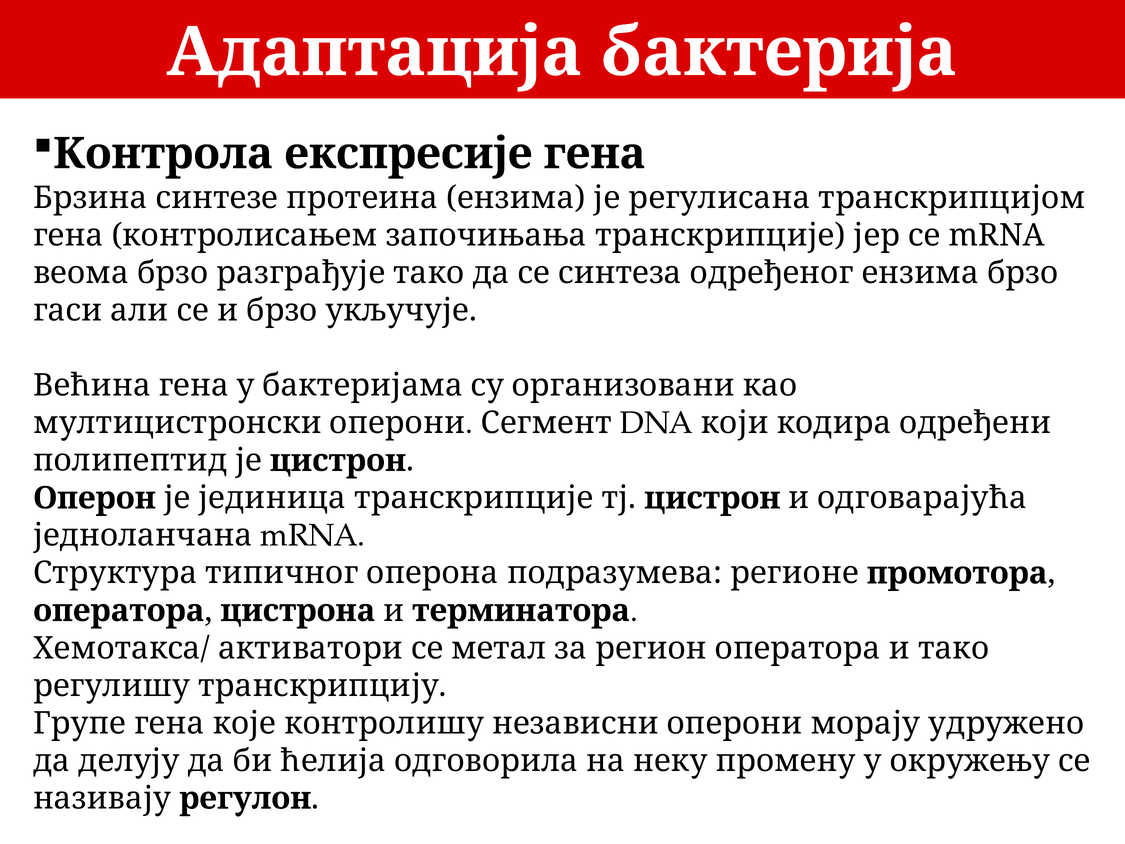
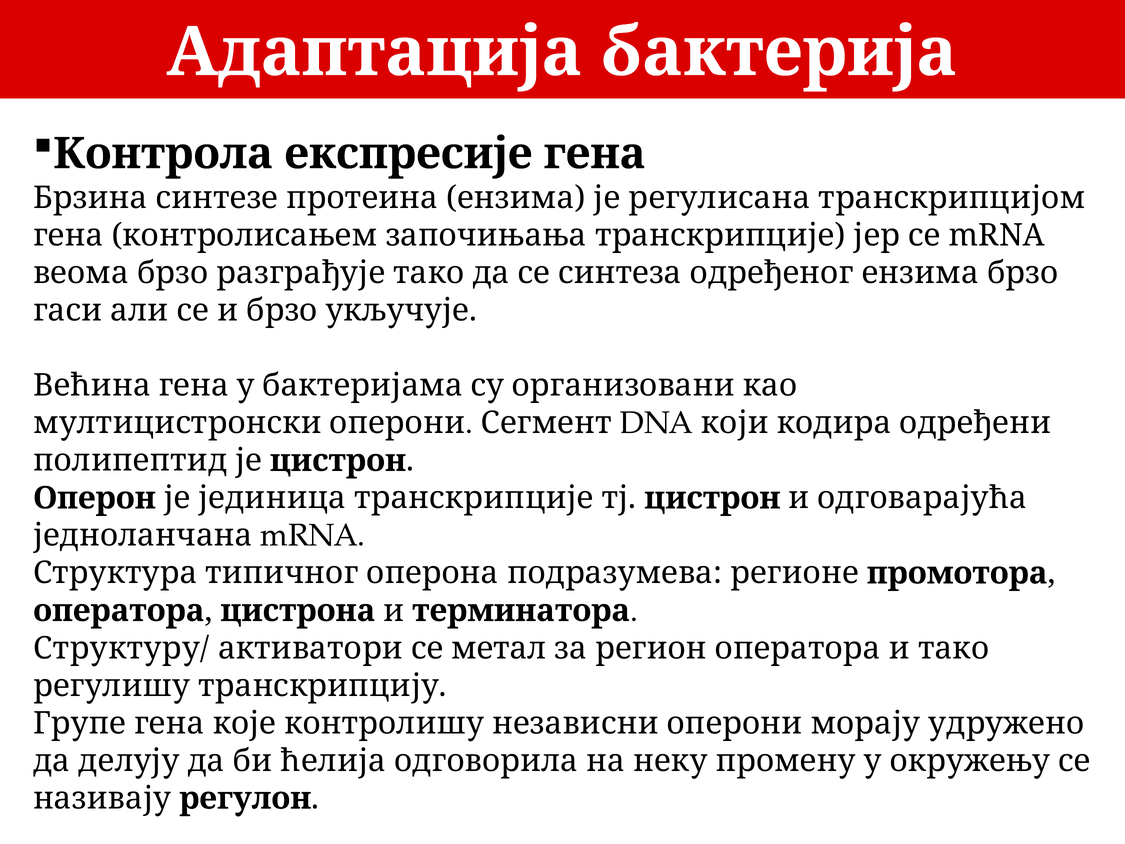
Хемотакса/: Хемотакса/ -> Структуру/
